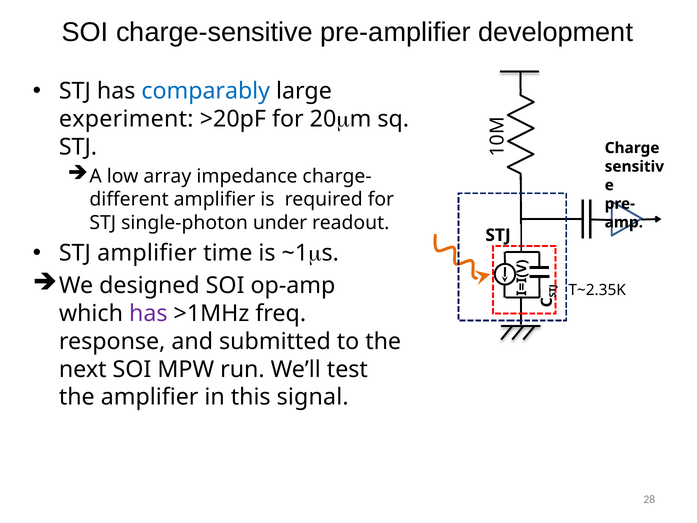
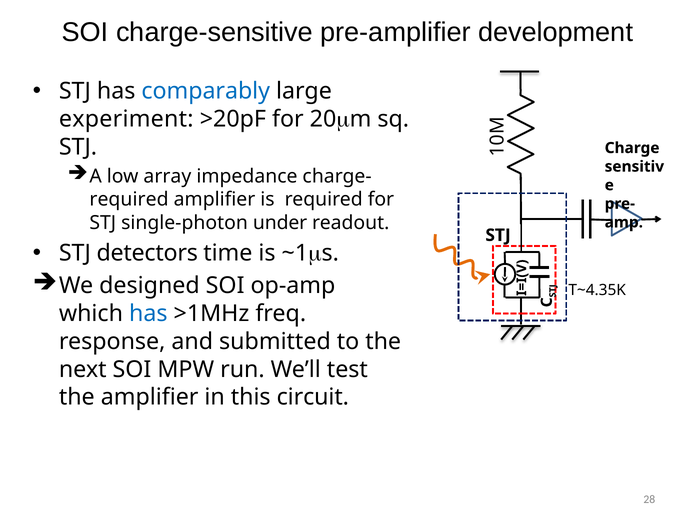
different at (129, 199): different -> required
STJ amplifier: amplifier -> detectors
T~2.35K: T~2.35K -> T~4.35K
has at (148, 313) colour: purple -> blue
signal: signal -> circuit
